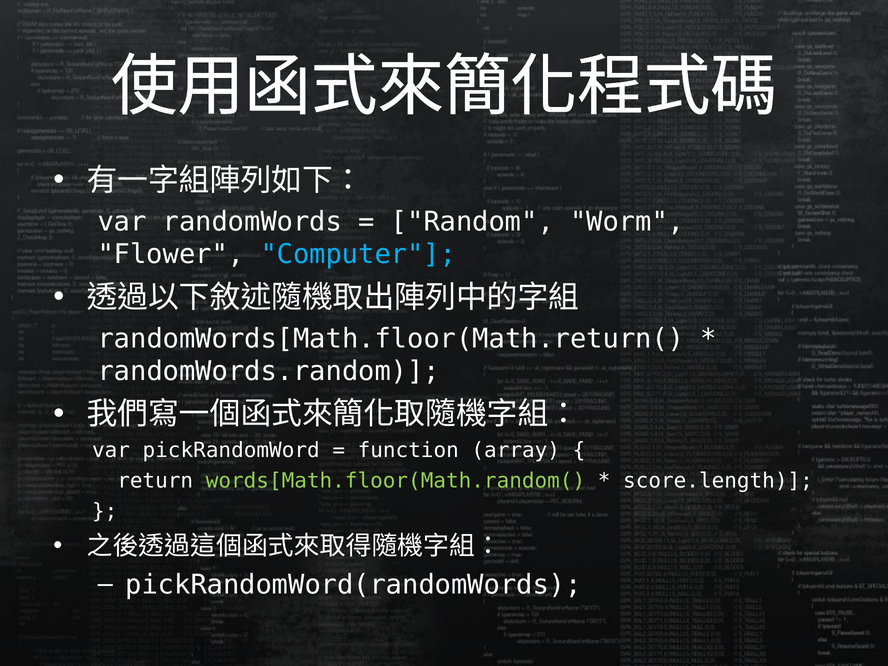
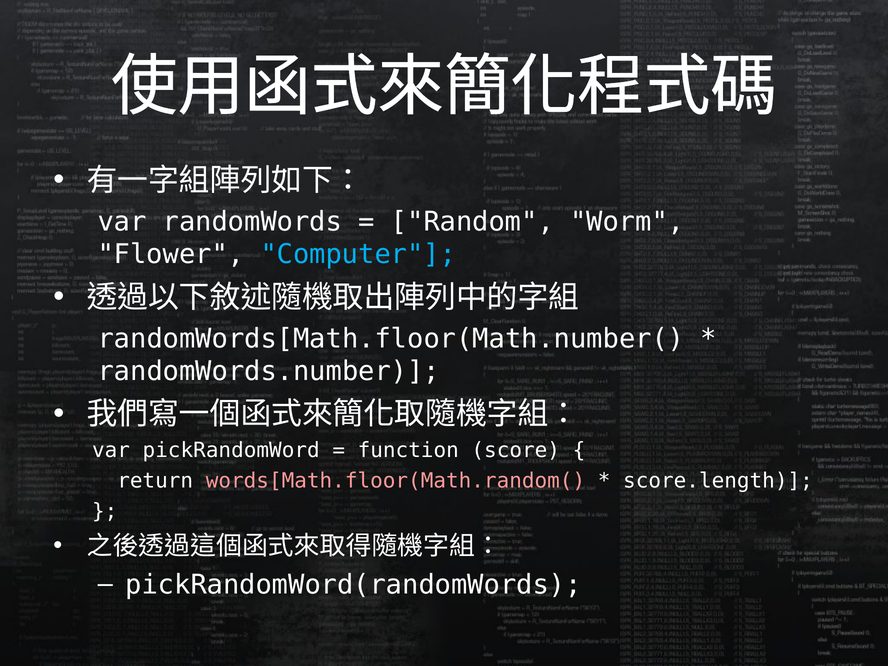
randomWords[Math.floor(Math.return(: randomWords[Math.floor(Math.return( -> randomWords[Math.floor(Math.number(
randomWords.random: randomWords.random -> randomWords.number
array: array -> score
words[Math.floor(Math.random( colour: light green -> pink
